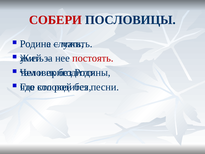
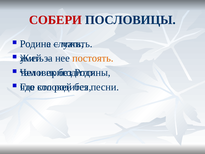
постоять colour: red -> orange
